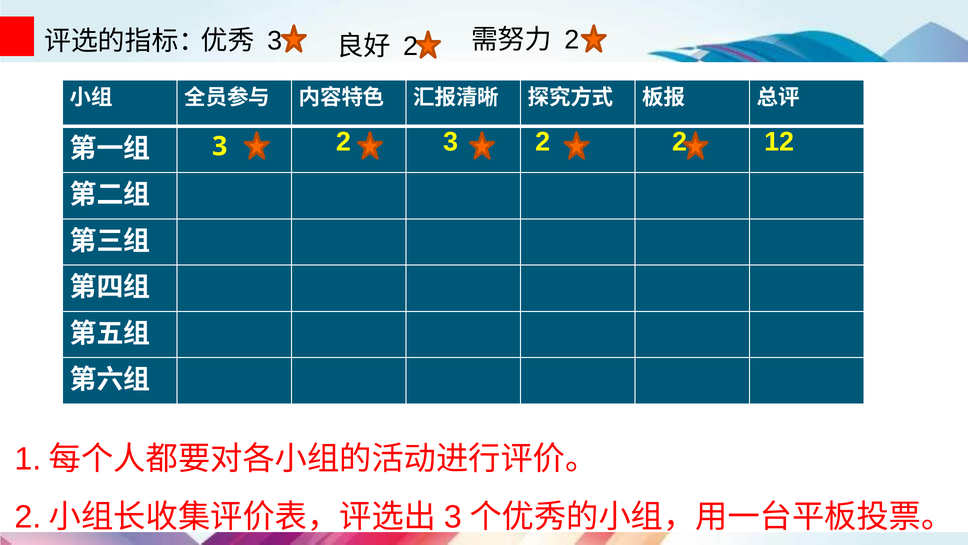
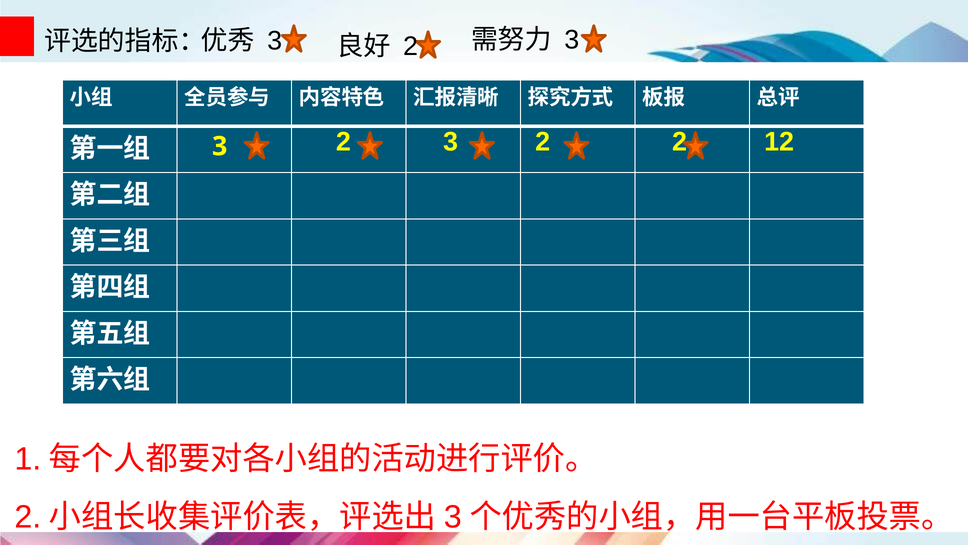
2 at (572, 40): 2 -> 3
